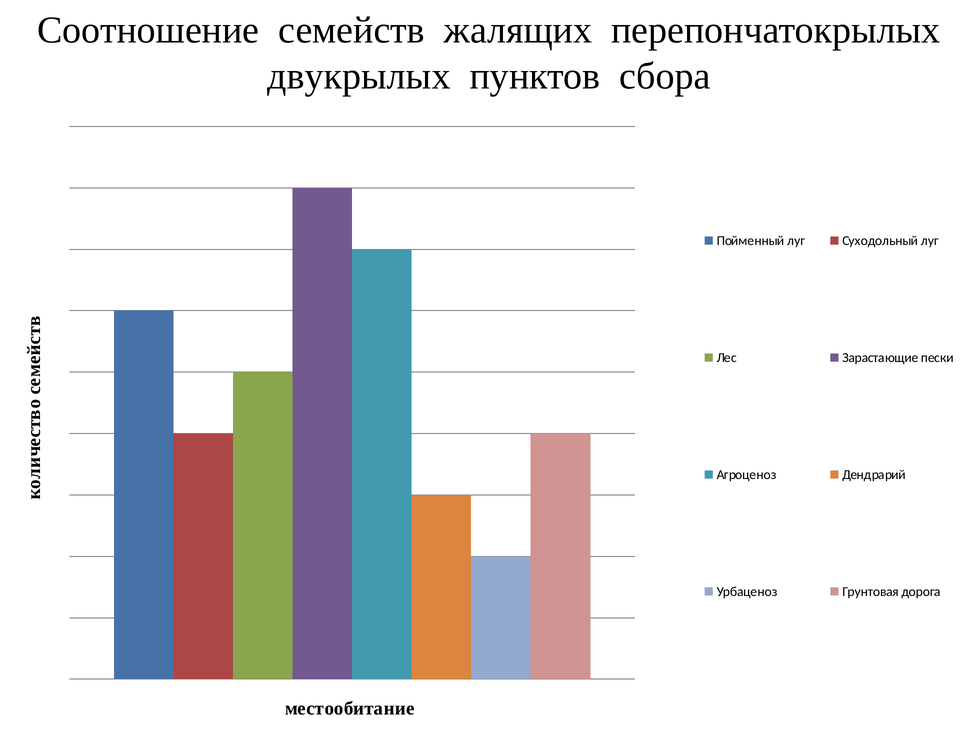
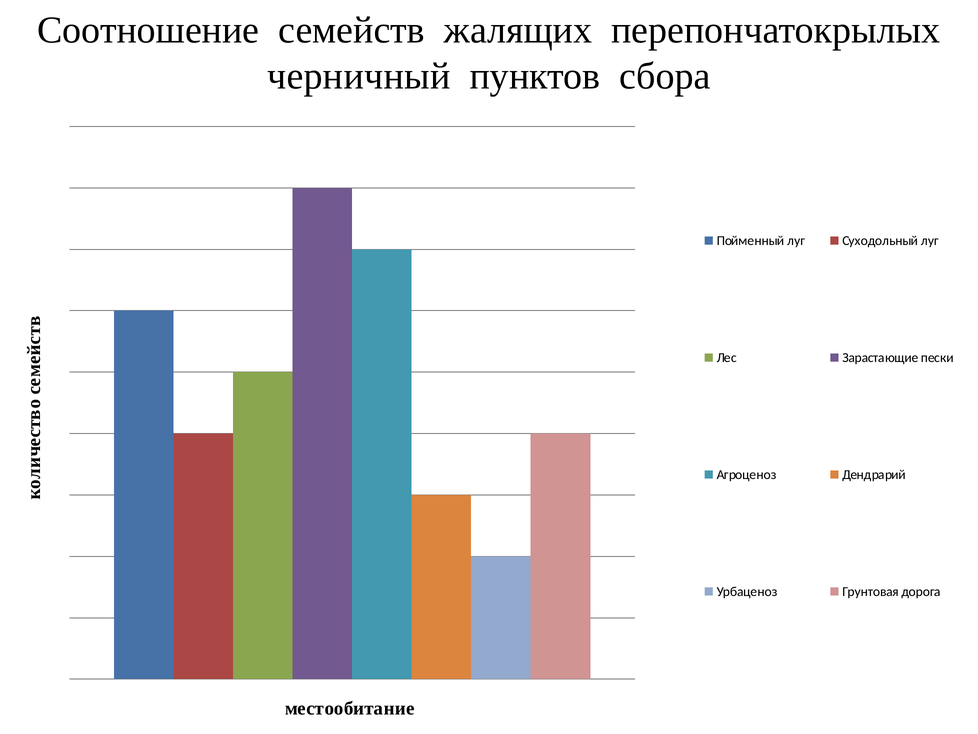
двукрылых: двукрылых -> черничный
